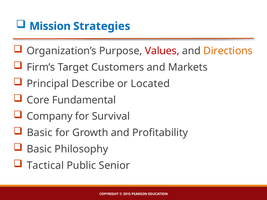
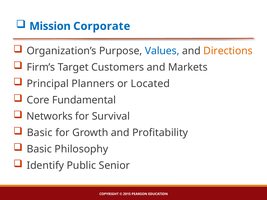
Strategies: Strategies -> Corporate
Values colour: red -> blue
Describe: Describe -> Planners
Company: Company -> Networks
Tactical: Tactical -> Identify
